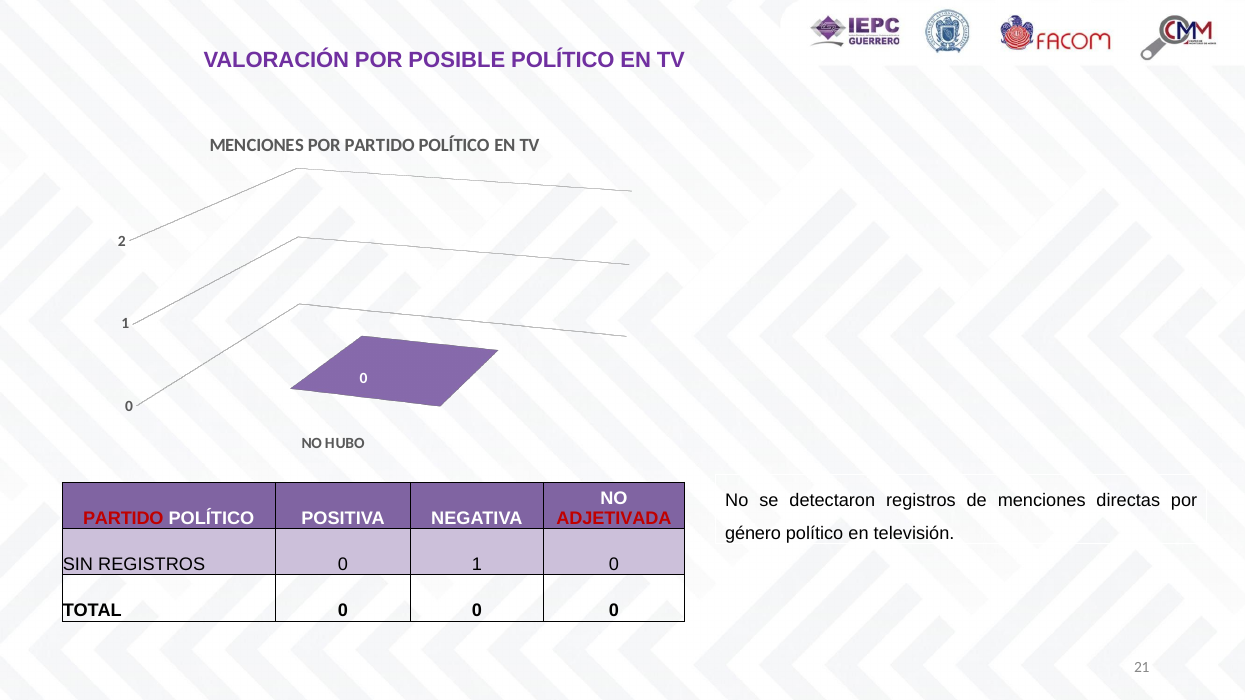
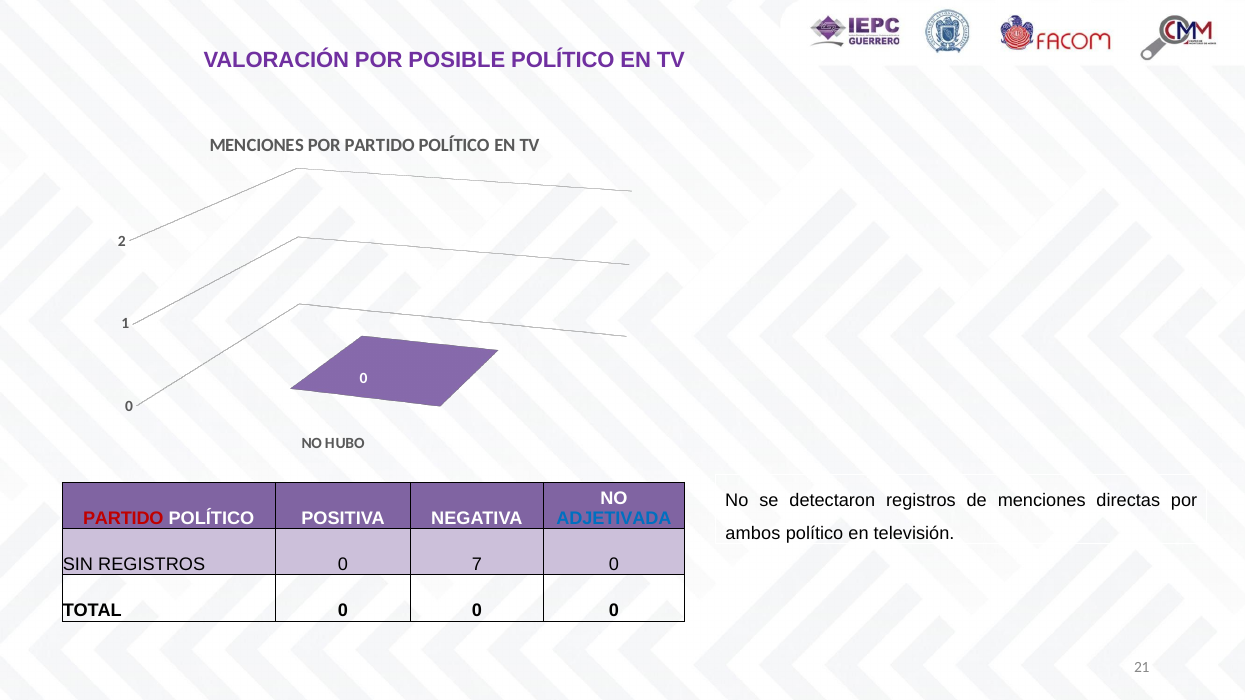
ADJETIVADA colour: red -> blue
género: género -> ambos
REGISTROS 0 1: 1 -> 7
